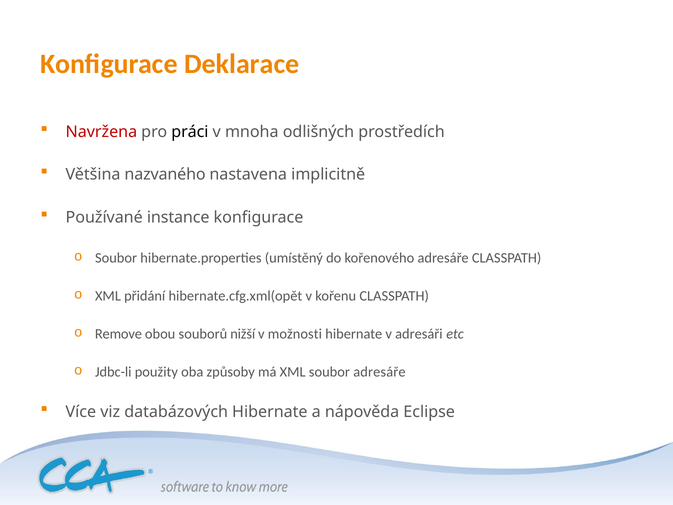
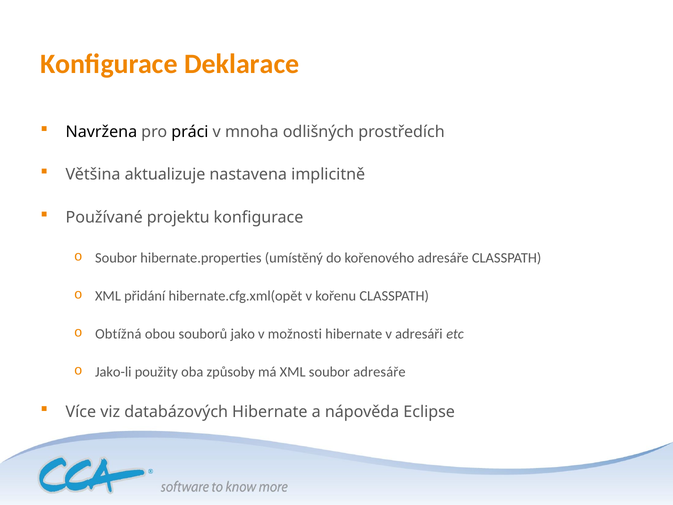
Navržena colour: red -> black
nazvaného: nazvaného -> aktualizuje
instance: instance -> projektu
Remove: Remove -> Obtížná
nižší: nižší -> jako
Jdbc-li: Jdbc-li -> Jako-li
